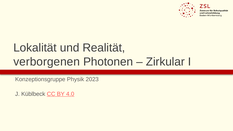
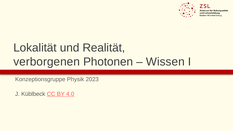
Zirkular: Zirkular -> Wissen
